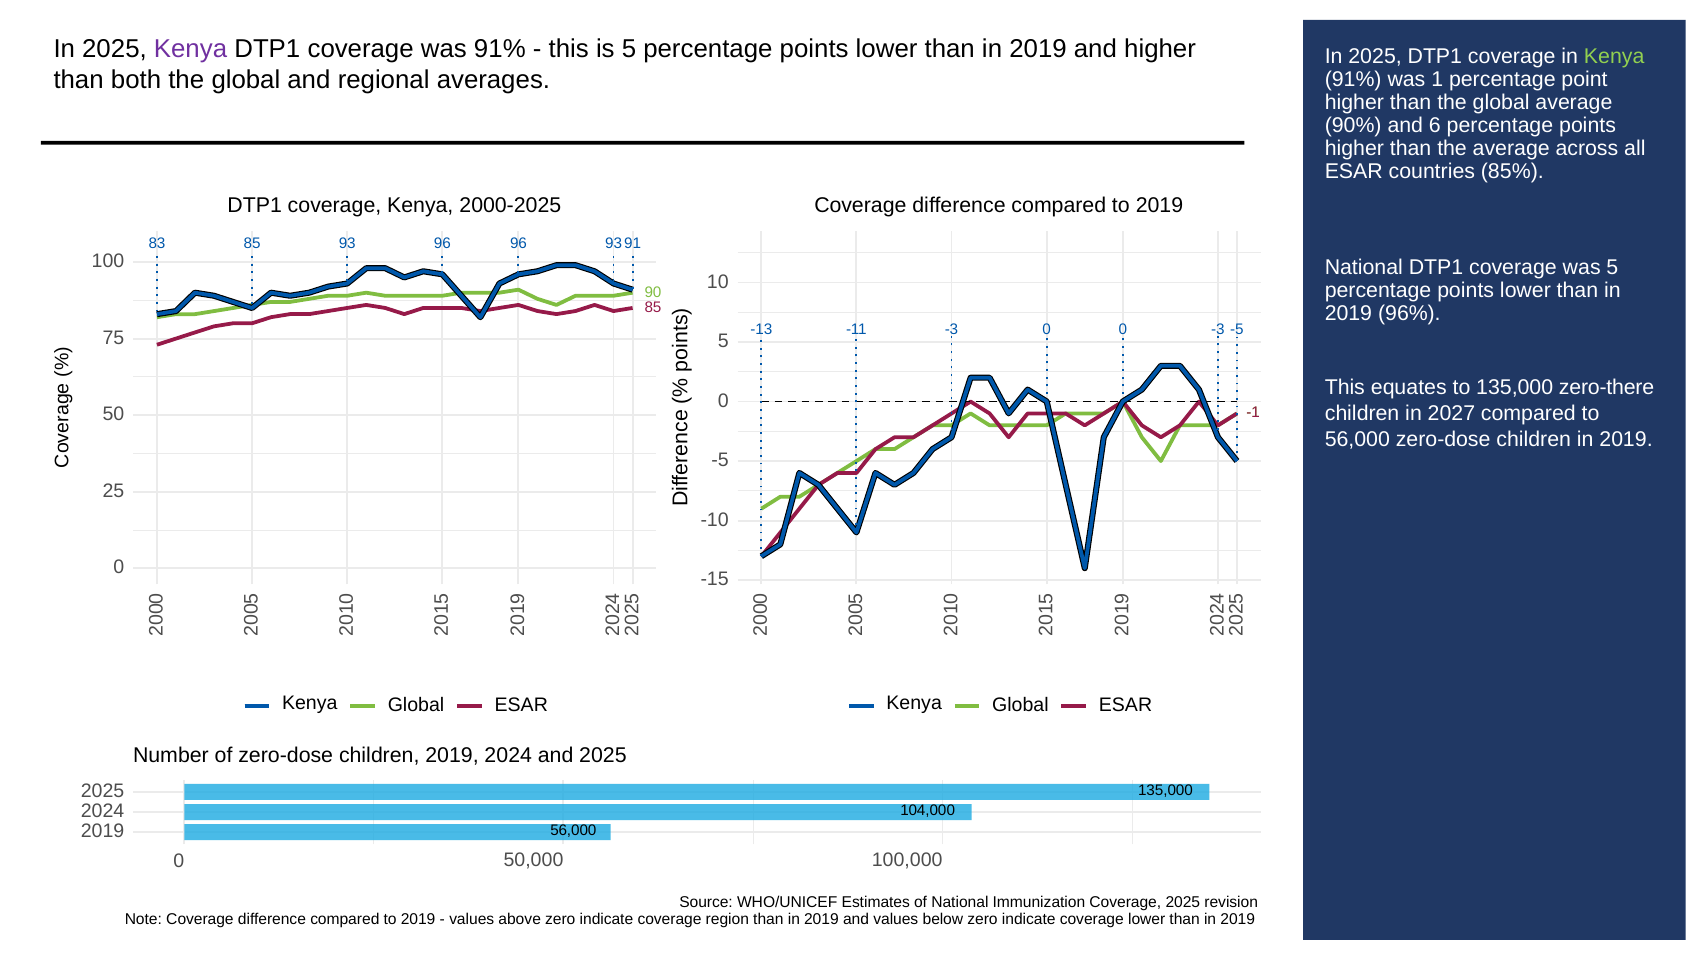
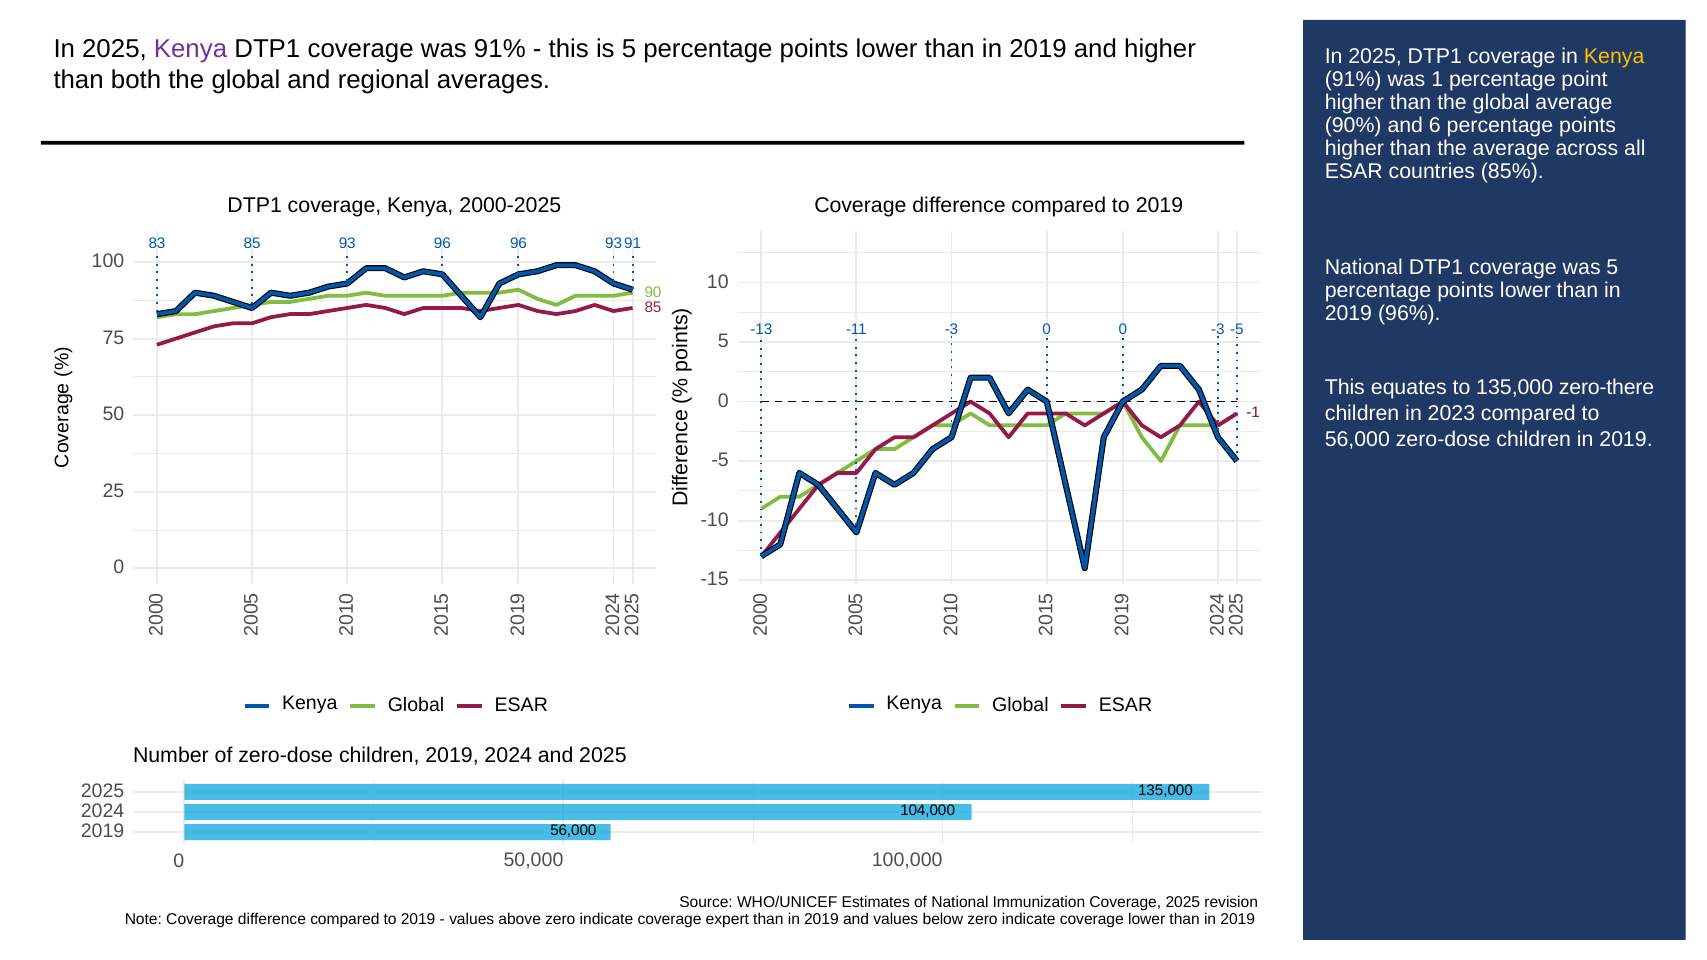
Kenya at (1614, 56) colour: light green -> yellow
2027: 2027 -> 2023
region: region -> expert
